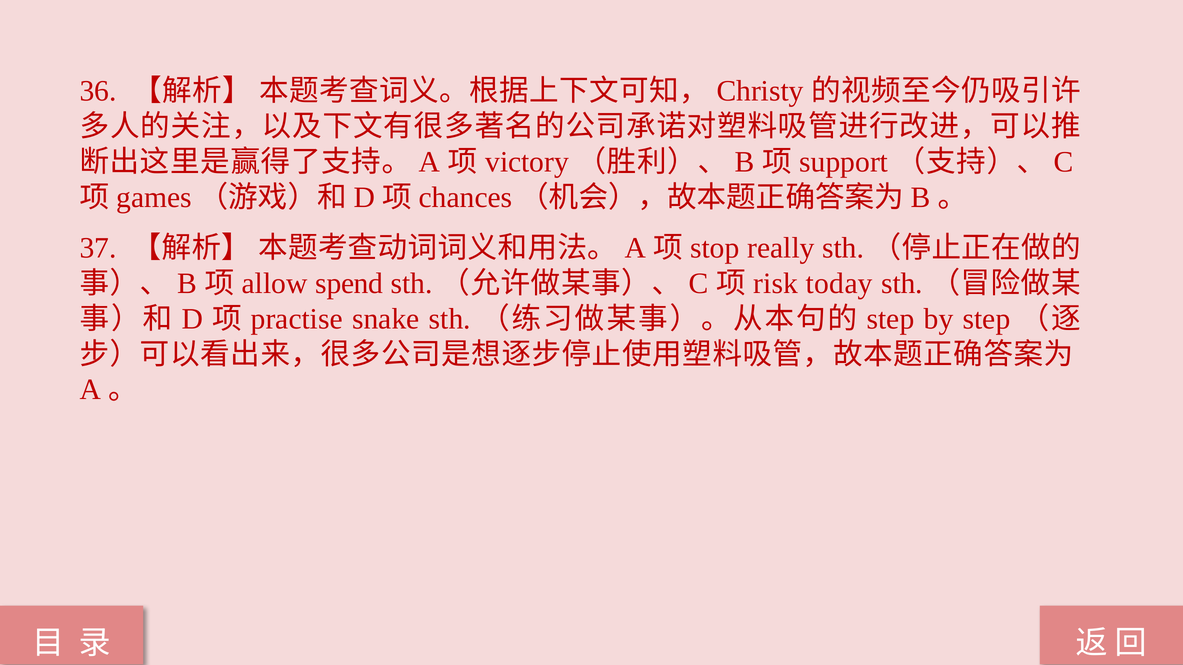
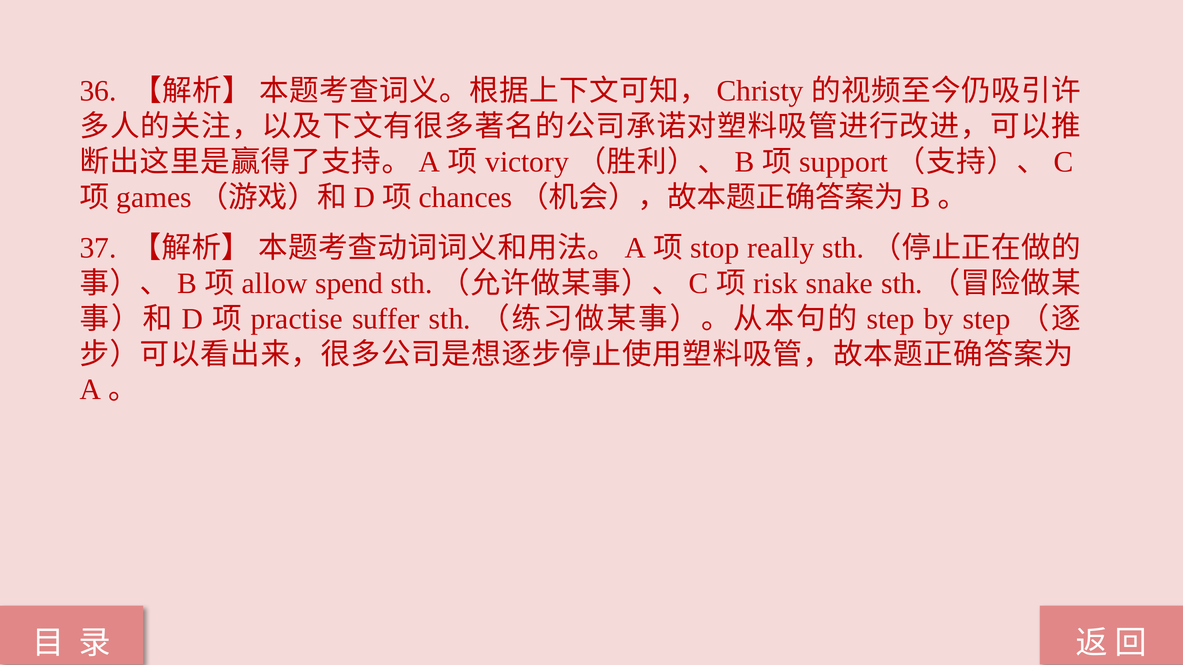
today: today -> snake
snake: snake -> suffer
